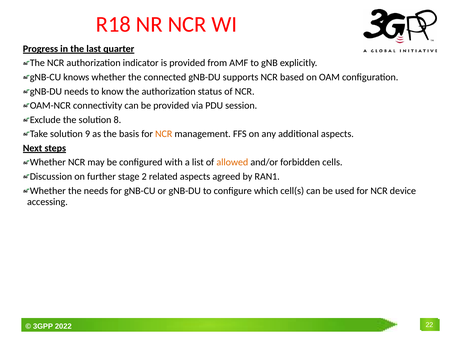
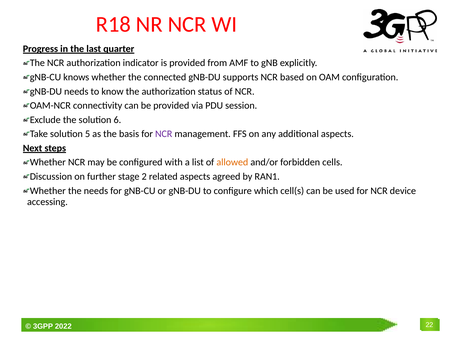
8: 8 -> 6
9: 9 -> 5
NCR at (164, 134) colour: orange -> purple
